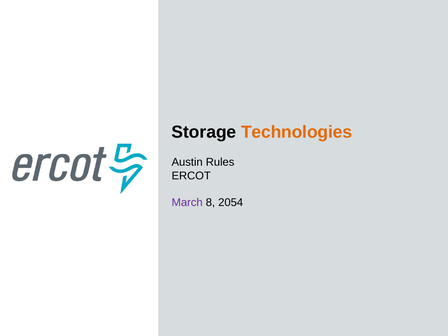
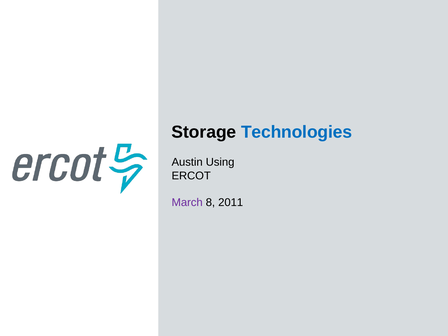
Technologies colour: orange -> blue
Rules: Rules -> Using
2054: 2054 -> 2011
